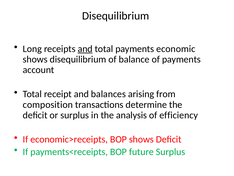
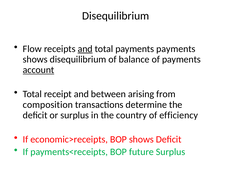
Long: Long -> Flow
payments economic: economic -> payments
account underline: none -> present
balances: balances -> between
analysis: analysis -> country
